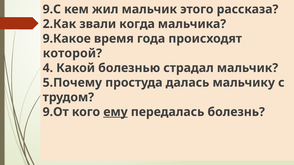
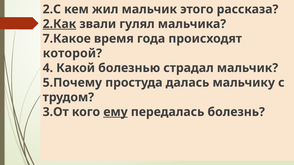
9.С: 9.С -> 2.С
2.Как underline: none -> present
когда: когда -> гулял
9.Какое: 9.Какое -> 7.Какое
9.От: 9.От -> 3.От
